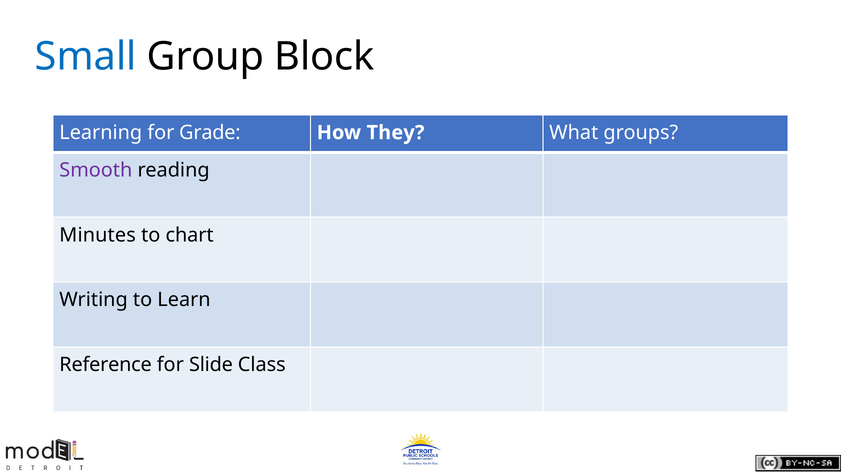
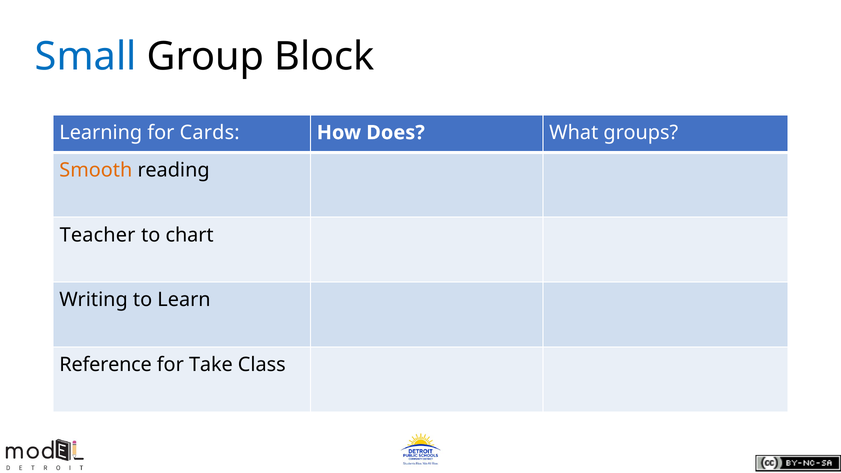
Grade: Grade -> Cards
They: They -> Does
Smooth colour: purple -> orange
Minutes: Minutes -> Teacher
Slide: Slide -> Take
